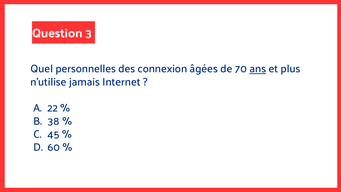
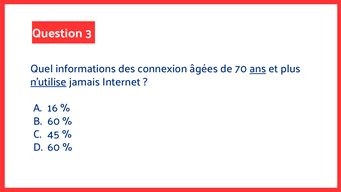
personnelles: personnelles -> informations
n’utilise underline: none -> present
22: 22 -> 16
38 at (54, 121): 38 -> 60
